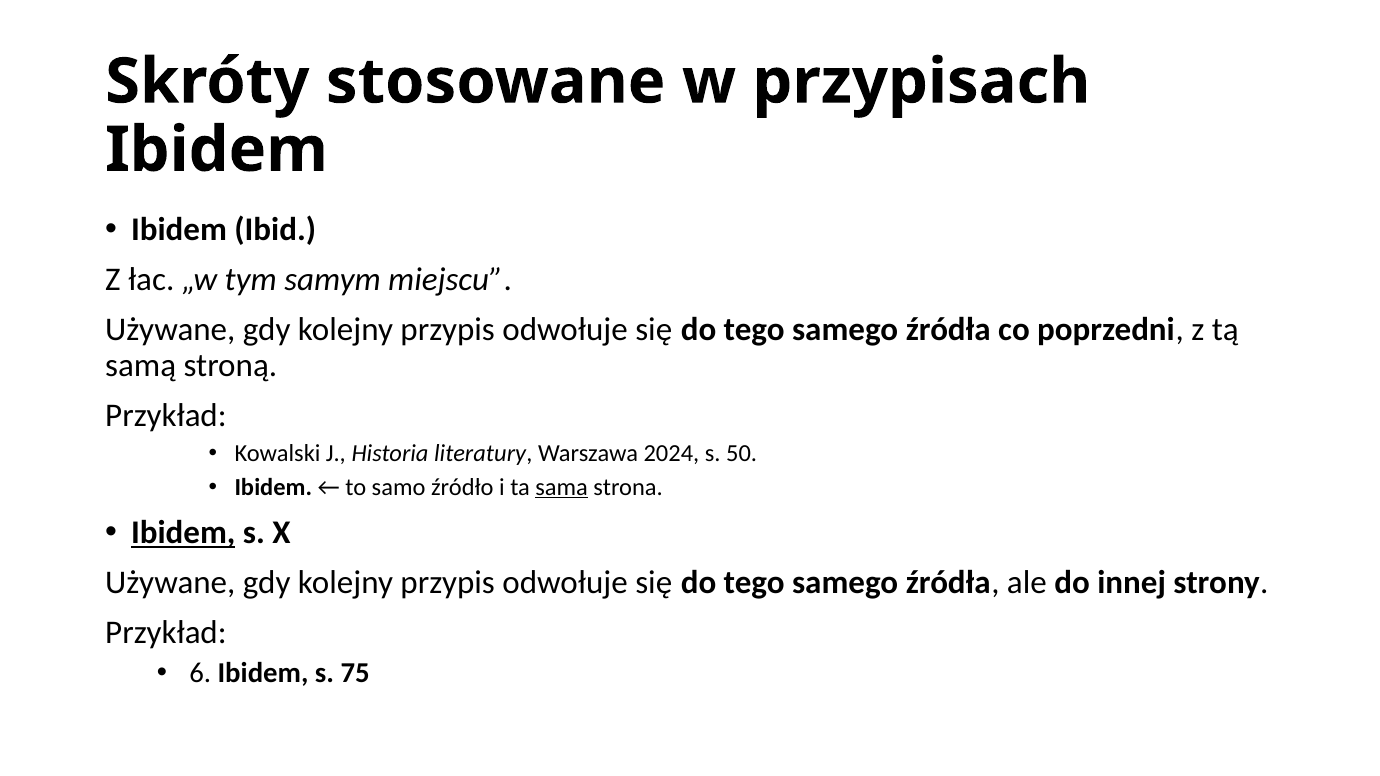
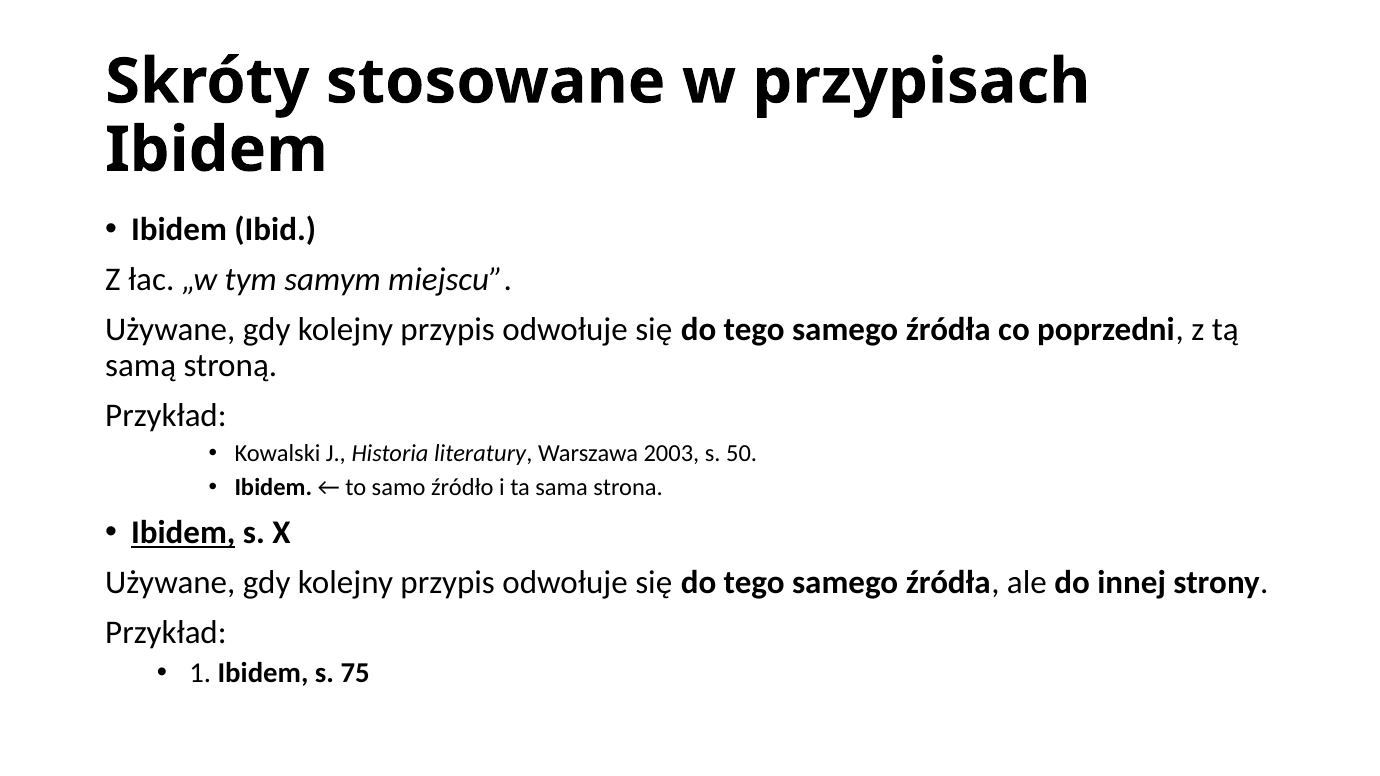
2024: 2024 -> 2003
sama underline: present -> none
6: 6 -> 1
